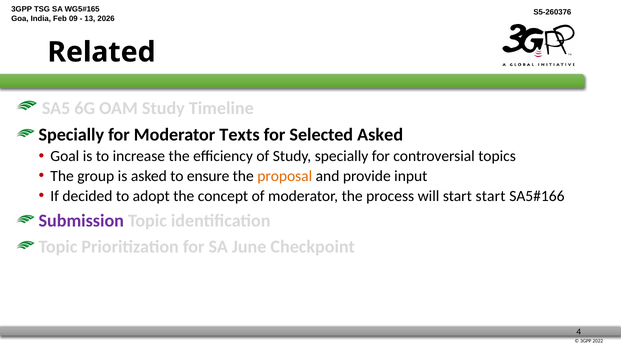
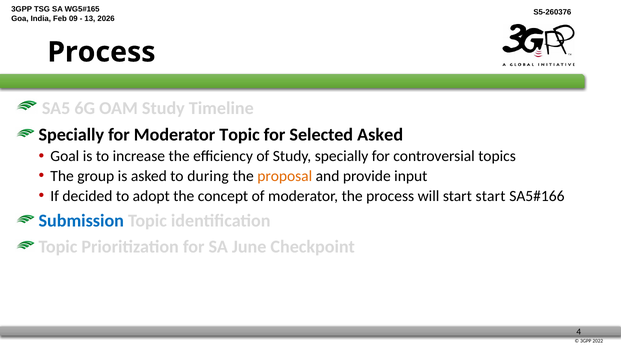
Related at (101, 52): Related -> Process
Moderator Texts: Texts -> Topic
ensure: ensure -> during
Submission colour: purple -> blue
